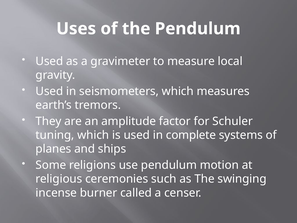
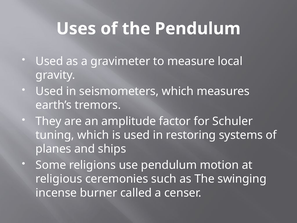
complete: complete -> restoring
